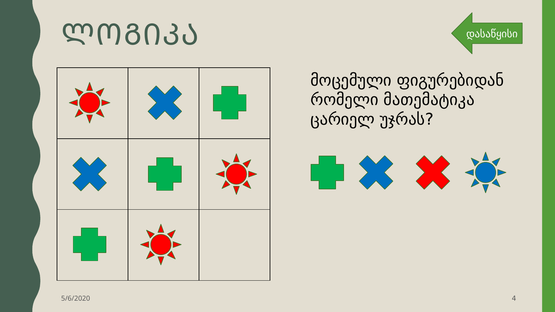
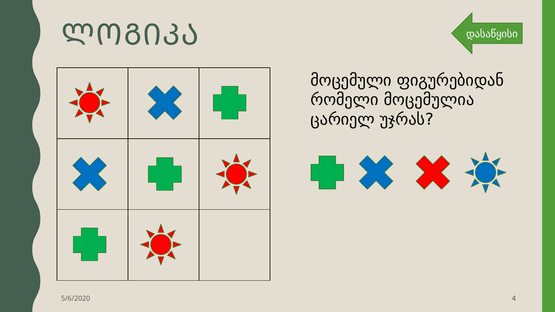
მათემატიკა: მათემატიკა -> მოცემულია
